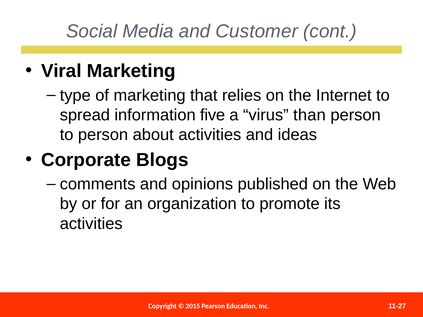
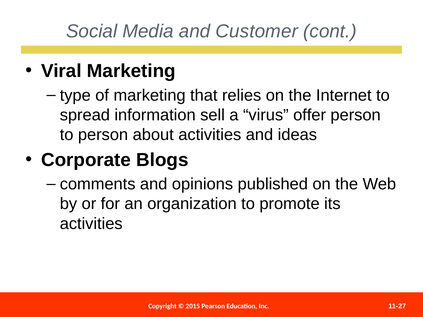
five: five -> sell
than: than -> offer
